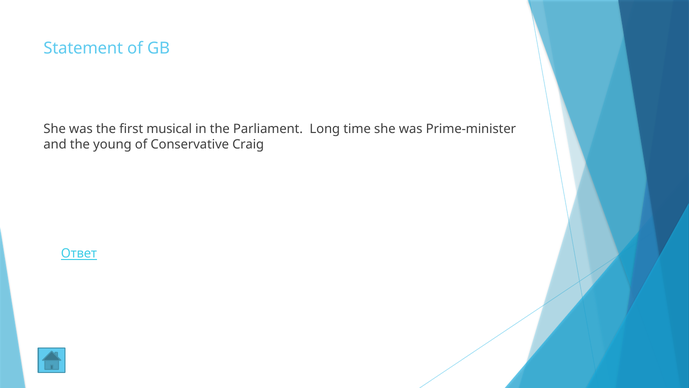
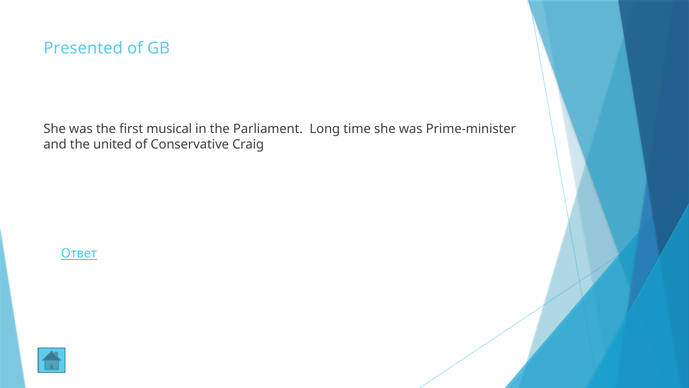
Statement: Statement -> Presented
young: young -> united
